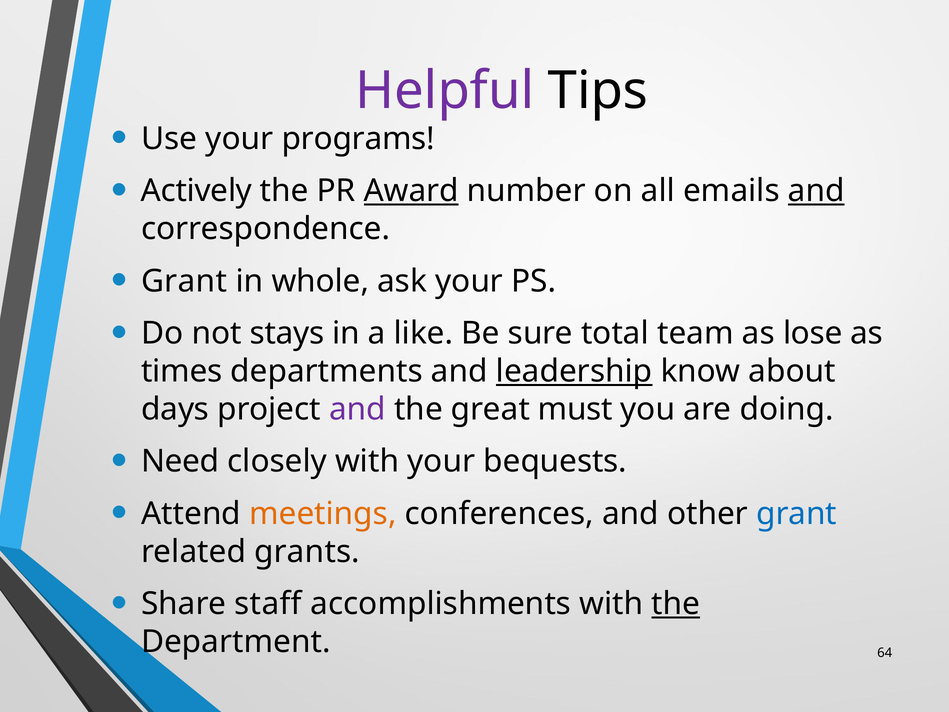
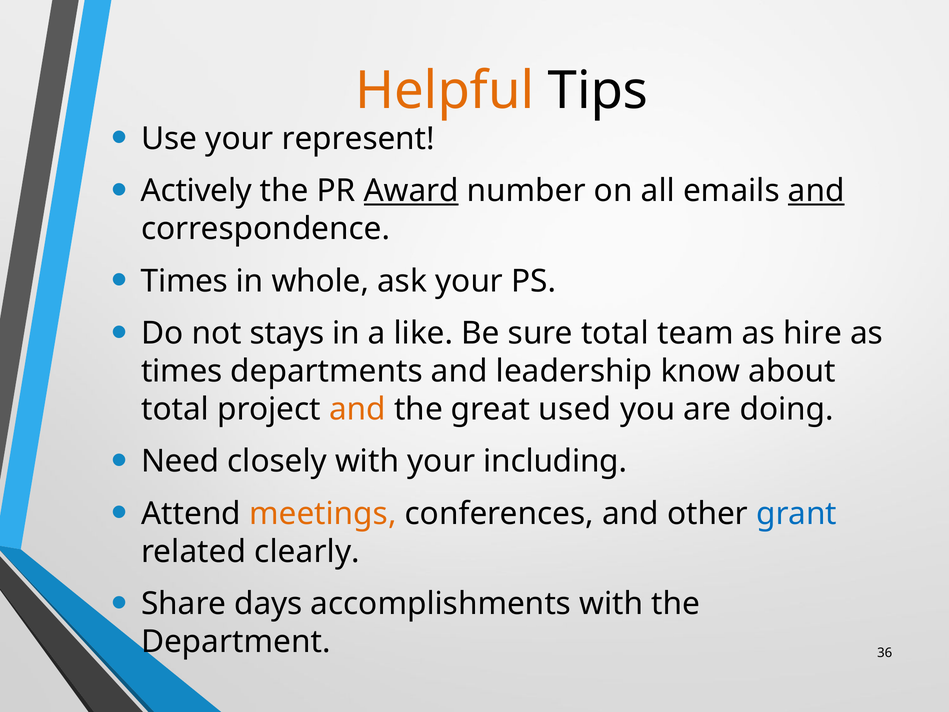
Helpful colour: purple -> orange
programs: programs -> represent
Grant at (184, 281): Grant -> Times
lose: lose -> hire
leadership underline: present -> none
days at (175, 409): days -> total
and at (357, 409) colour: purple -> orange
must: must -> used
bequests: bequests -> including
grants: grants -> clearly
staff: staff -> days
the at (676, 604) underline: present -> none
64: 64 -> 36
